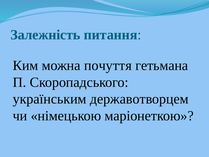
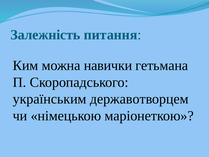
почуття: почуття -> навички
